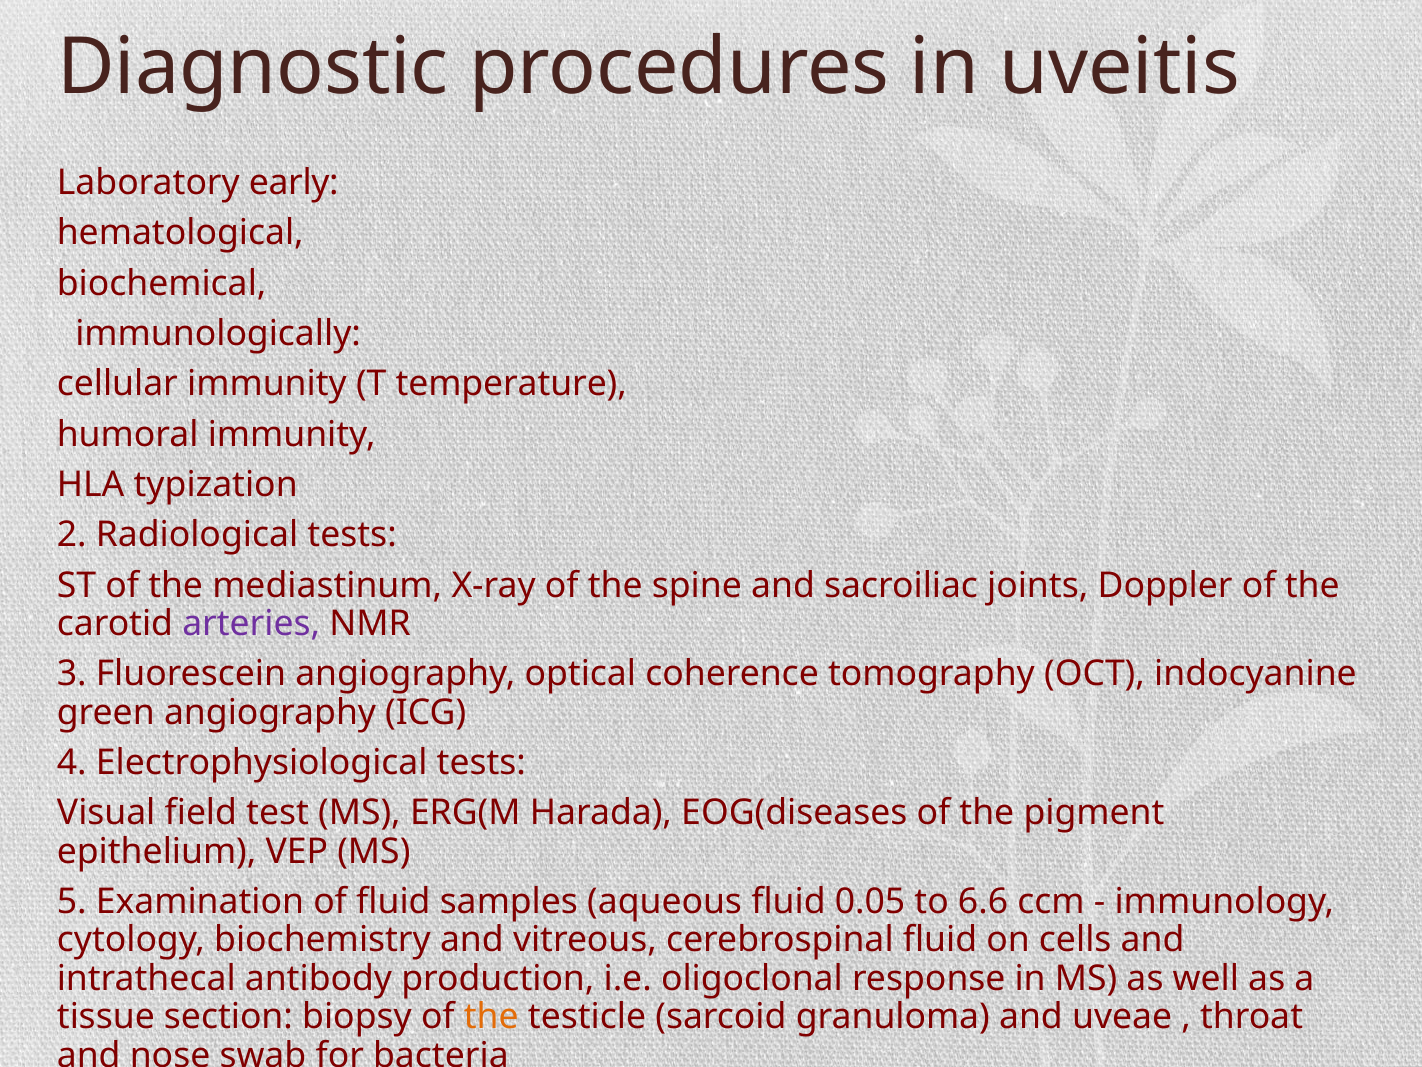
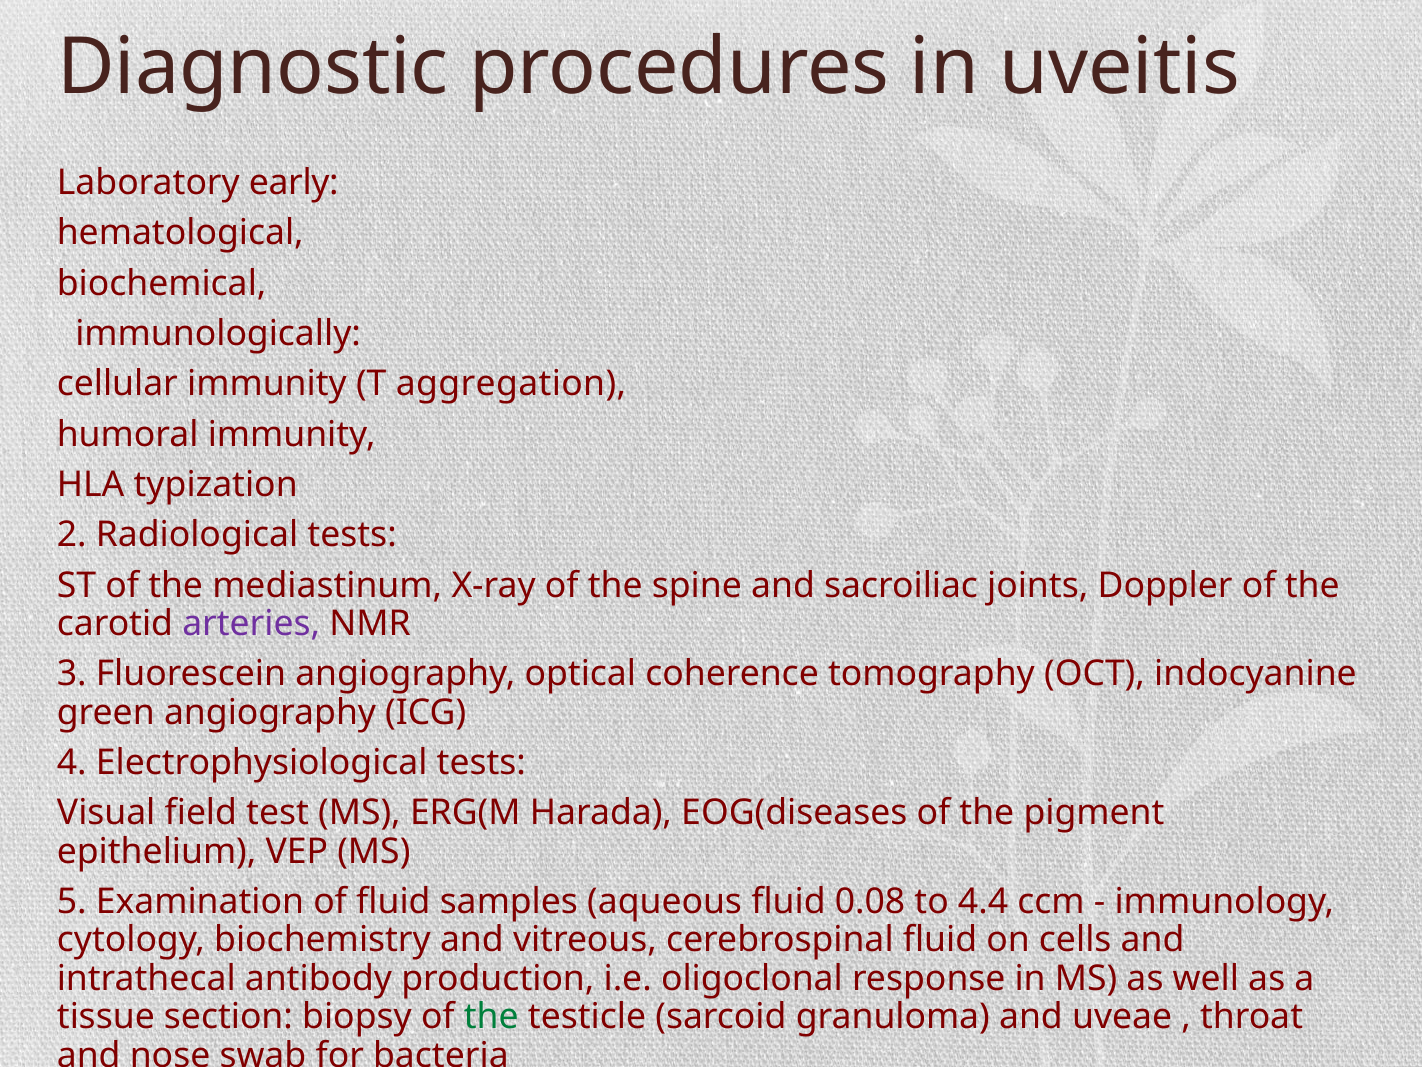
temperature: temperature -> aggregation
0.05: 0.05 -> 0.08
6.6: 6.6 -> 4.4
the at (491, 1017) colour: orange -> green
